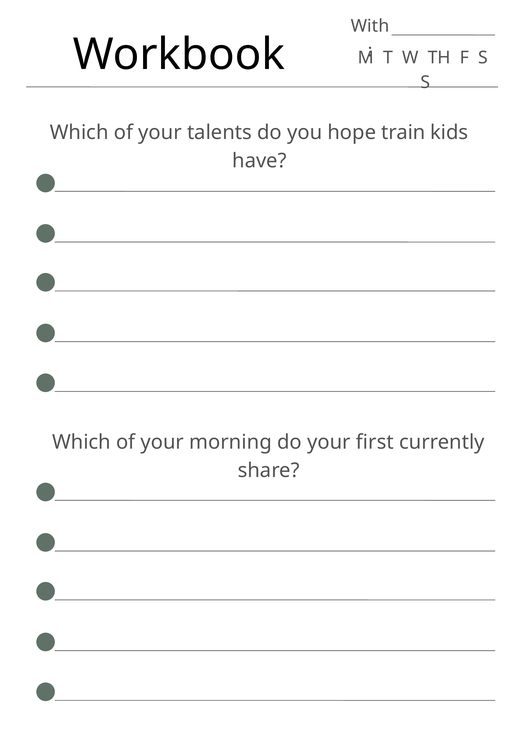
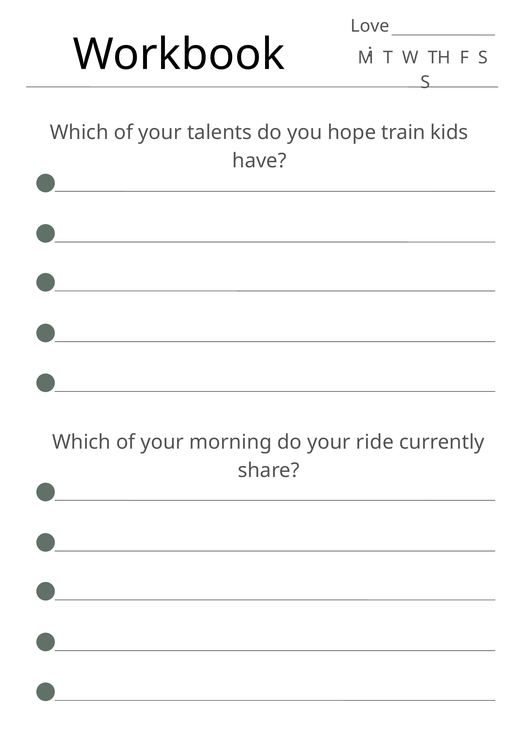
With: With -> Love
first: first -> ride
